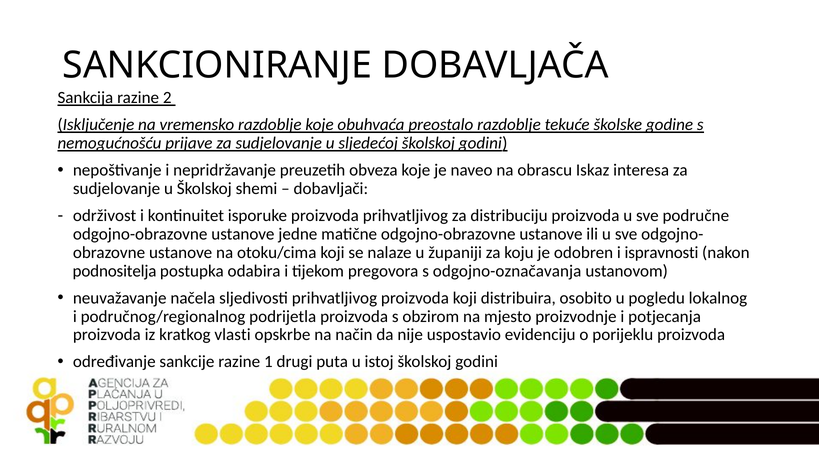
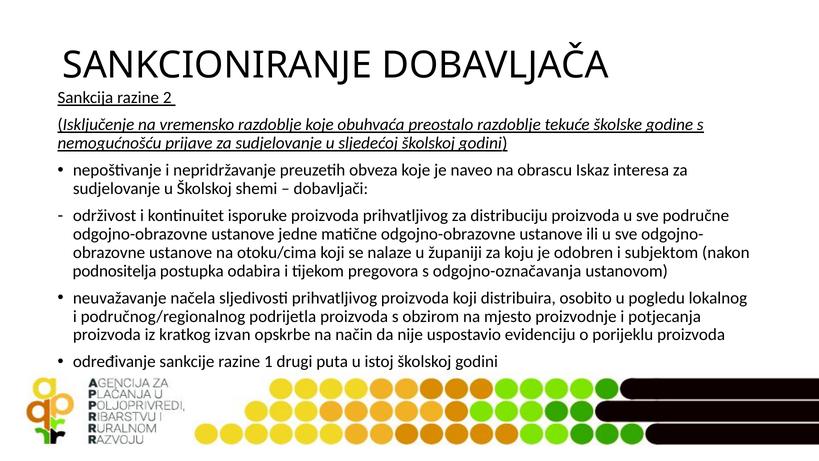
ispravnosti: ispravnosti -> subjektom
vlasti: vlasti -> izvan
